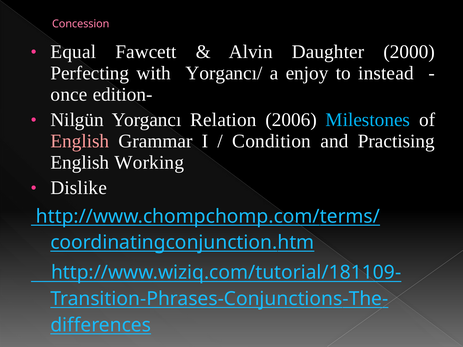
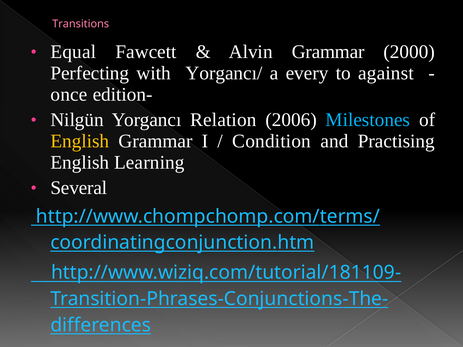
Concession: Concession -> Transitions
Alvin Daughter: Daughter -> Grammar
enjoy: enjoy -> every
instead: instead -> against
English at (80, 141) colour: pink -> yellow
Working: Working -> Learning
Dislike: Dislike -> Several
